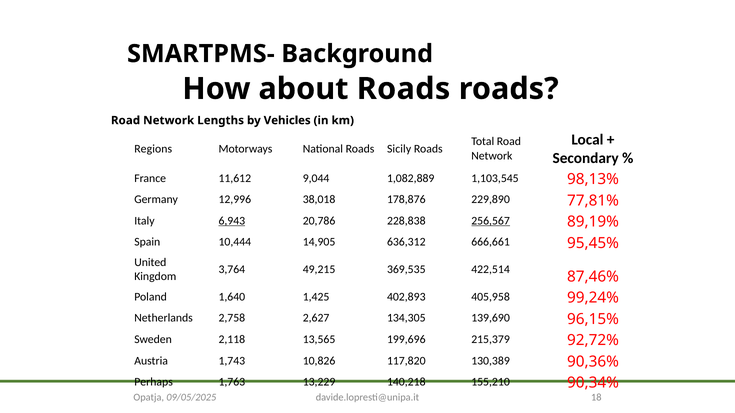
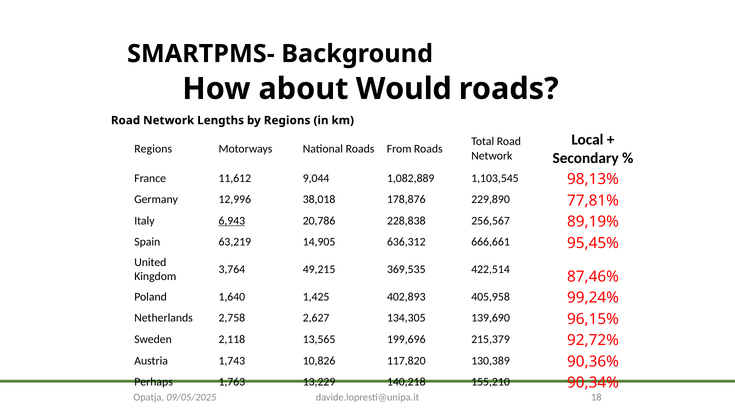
about Roads: Roads -> Would
by Vehicles: Vehicles -> Regions
Sicily: Sicily -> From
256,567 underline: present -> none
10,444: 10,444 -> 63,219
